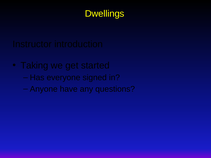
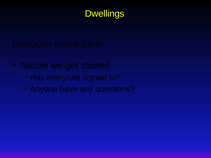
Taking: Taking -> Nature
